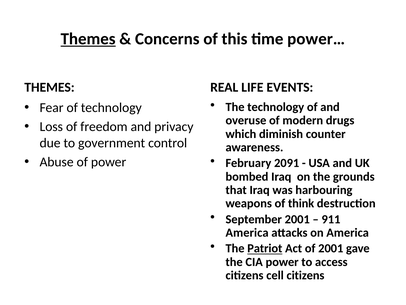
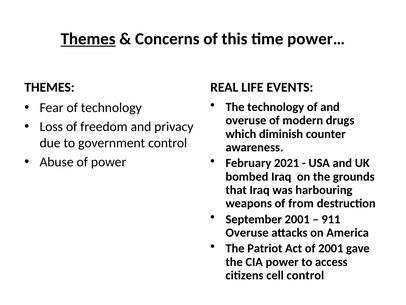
2091: 2091 -> 2021
think: think -> from
America at (247, 232): America -> Overuse
Patriot underline: present -> none
cell citizens: citizens -> control
